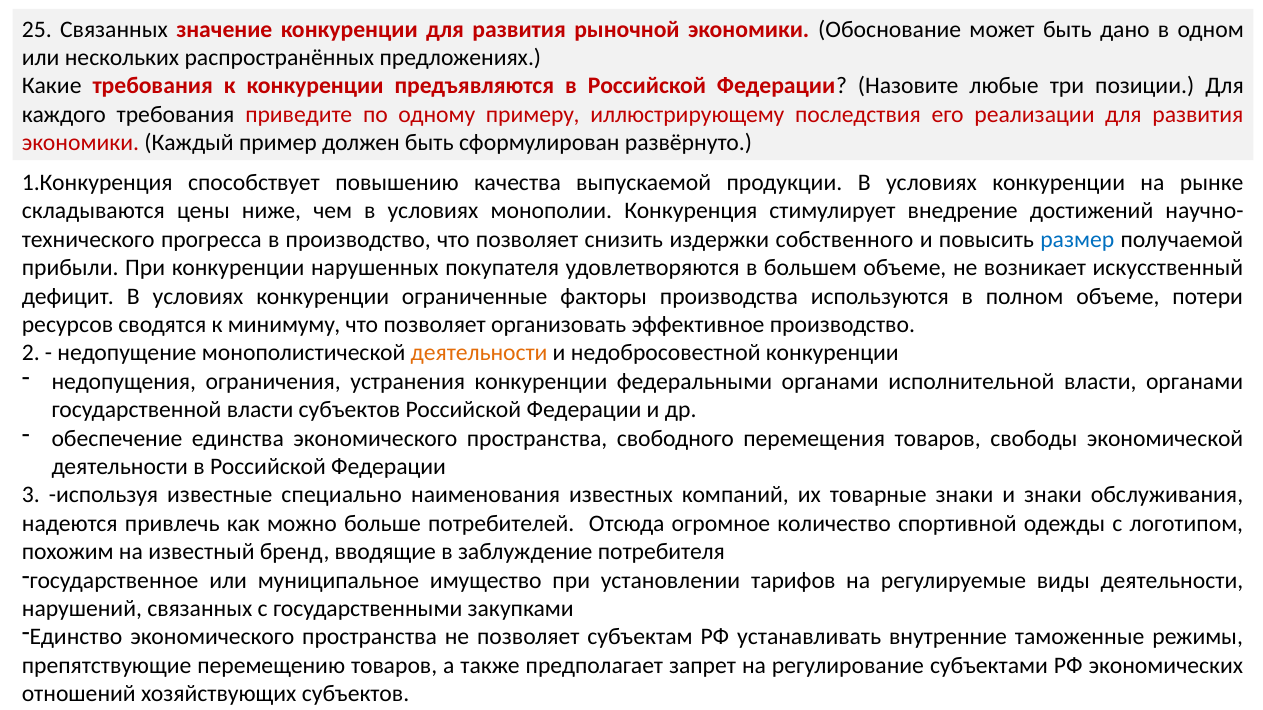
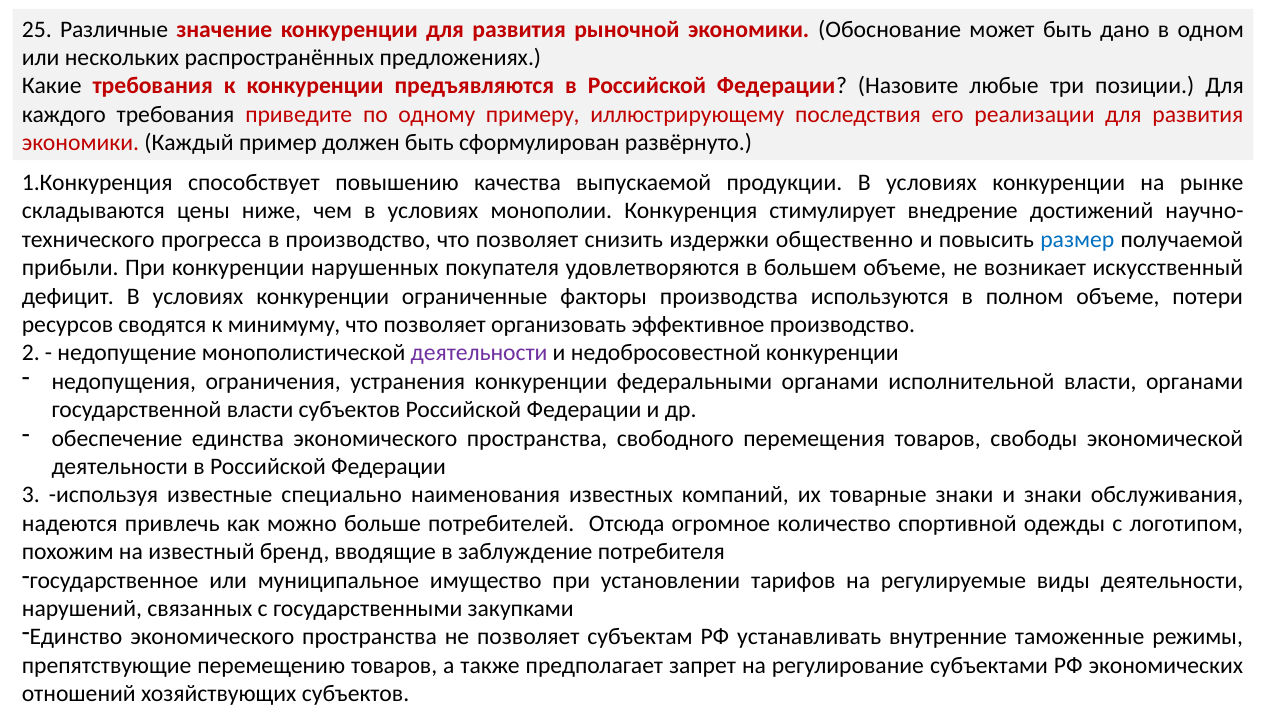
25 Связанных: Связанных -> Различные
собственного: собственного -> общественно
деятельности at (479, 353) colour: orange -> purple
